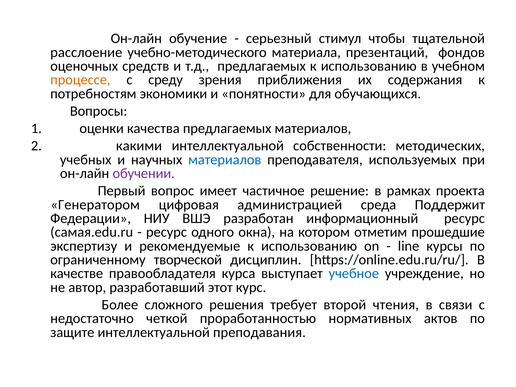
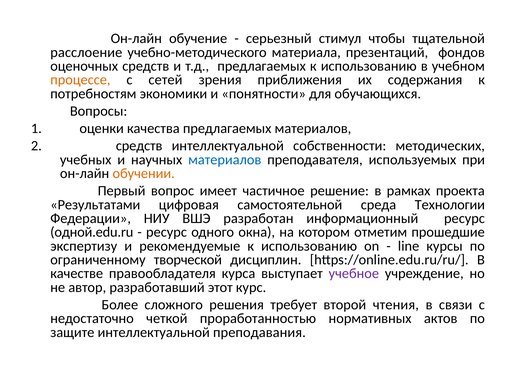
среду: среду -> сетей
какими at (139, 146): какими -> средств
обучении colour: purple -> orange
Генератором: Генератором -> Результатами
администрацией: администрацией -> самостоятельной
Поддержит: Поддержит -> Технологии
самая.edu.ru: самая.edu.ru -> одной.edu.ru
учебное colour: blue -> purple
